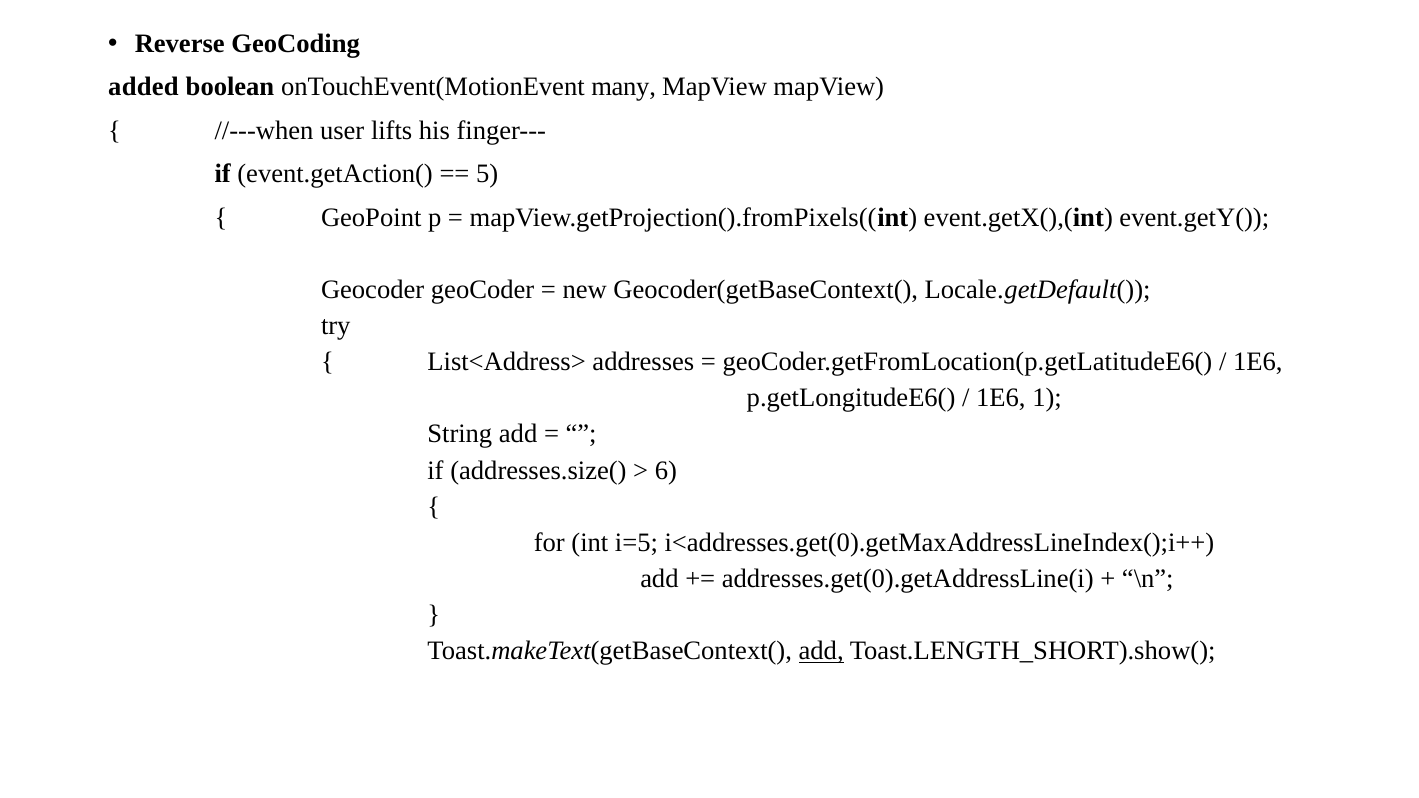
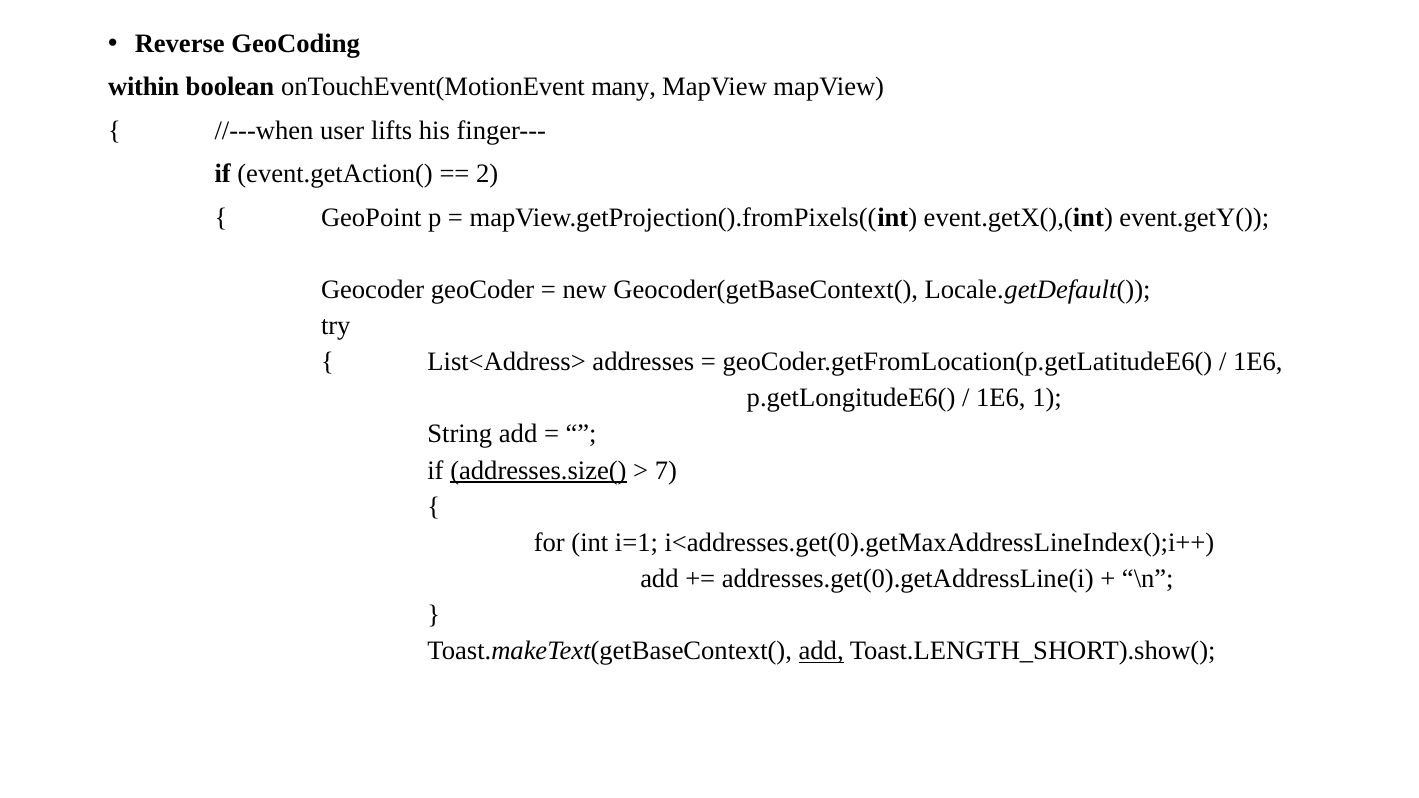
added: added -> within
5: 5 -> 2
addresses.size( underline: none -> present
6: 6 -> 7
i=5: i=5 -> i=1
